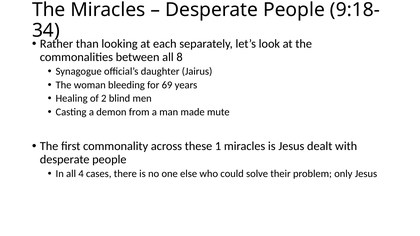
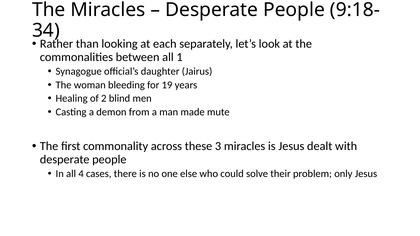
8: 8 -> 1
69: 69 -> 19
1: 1 -> 3
